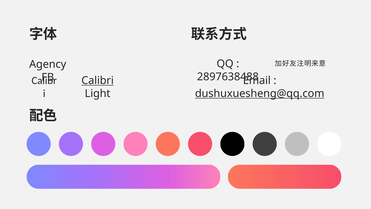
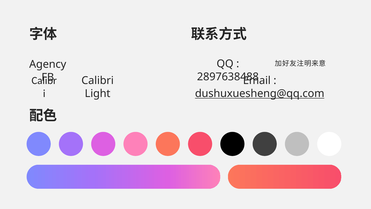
Calibri underline: present -> none
